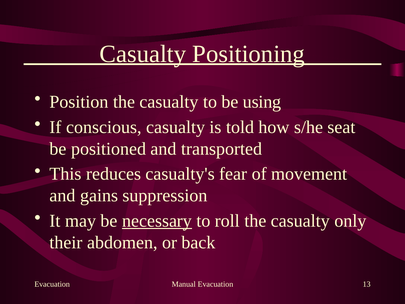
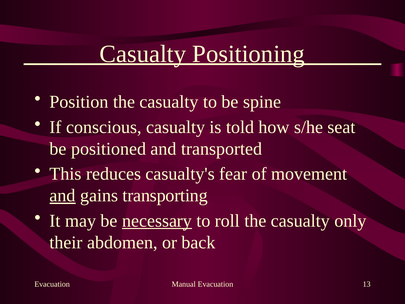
using: using -> spine
and at (63, 195) underline: none -> present
suppression: suppression -> transporting
